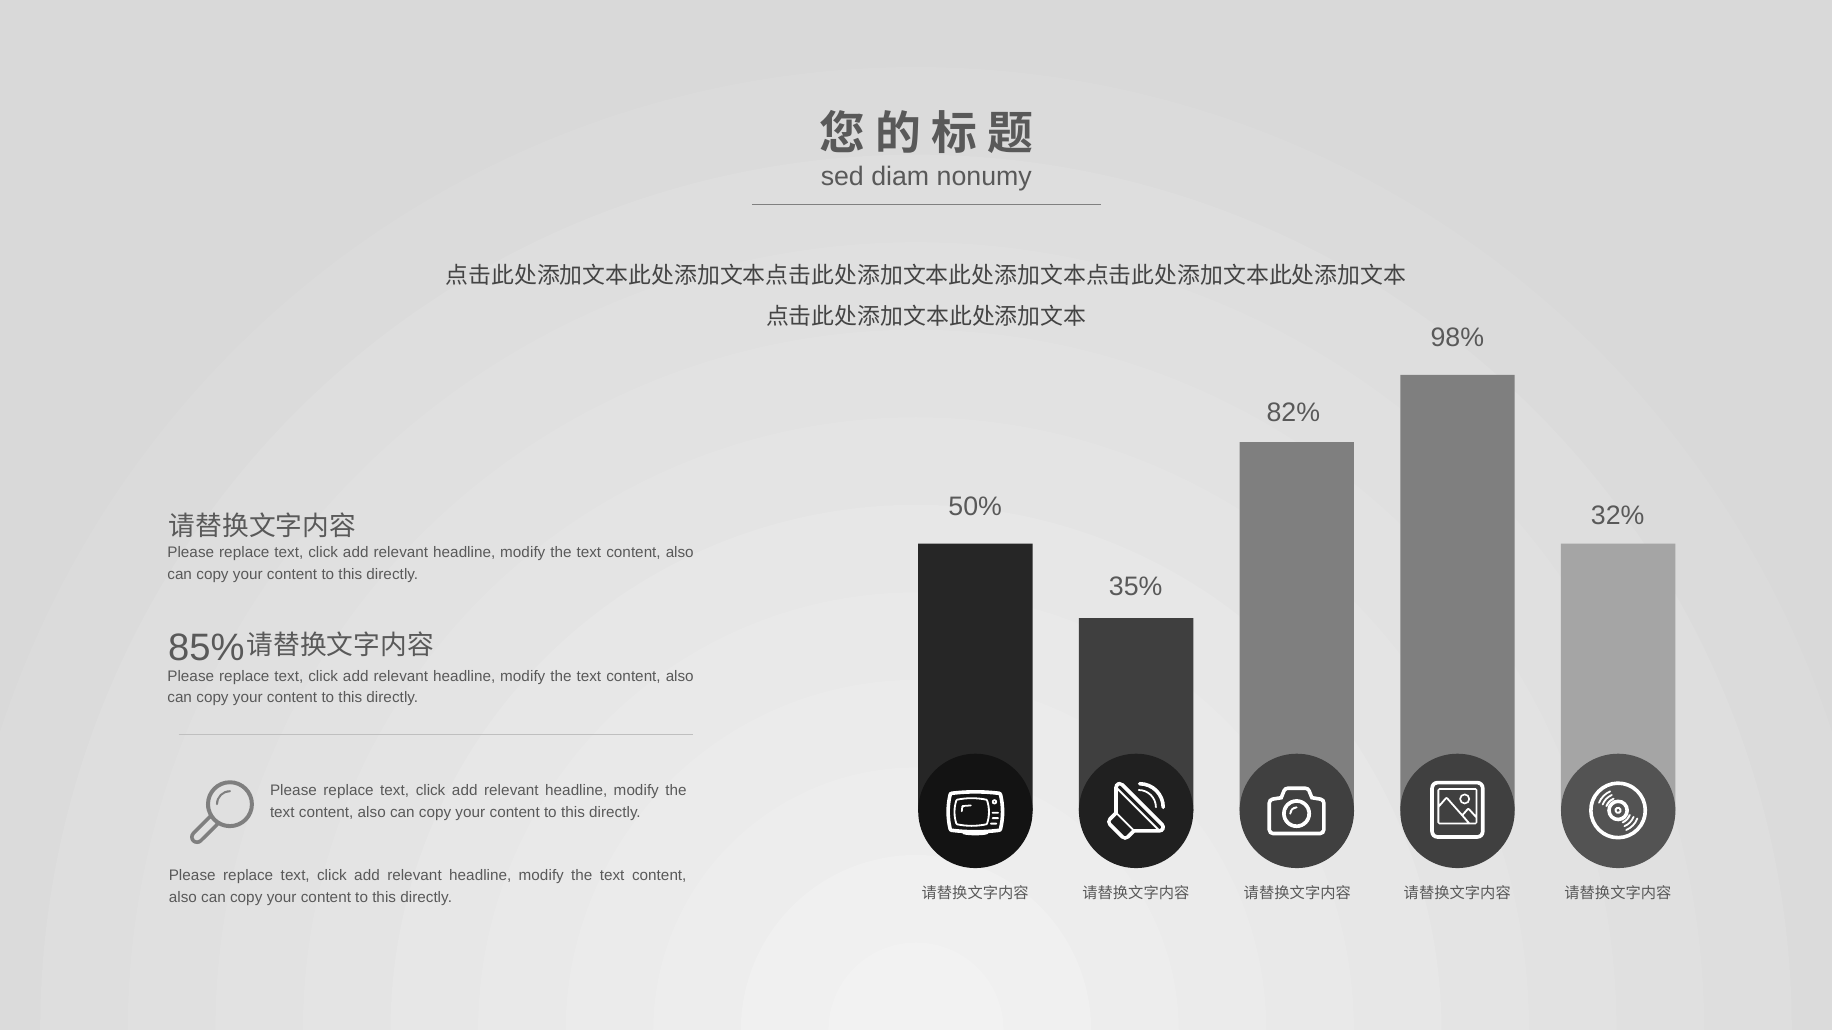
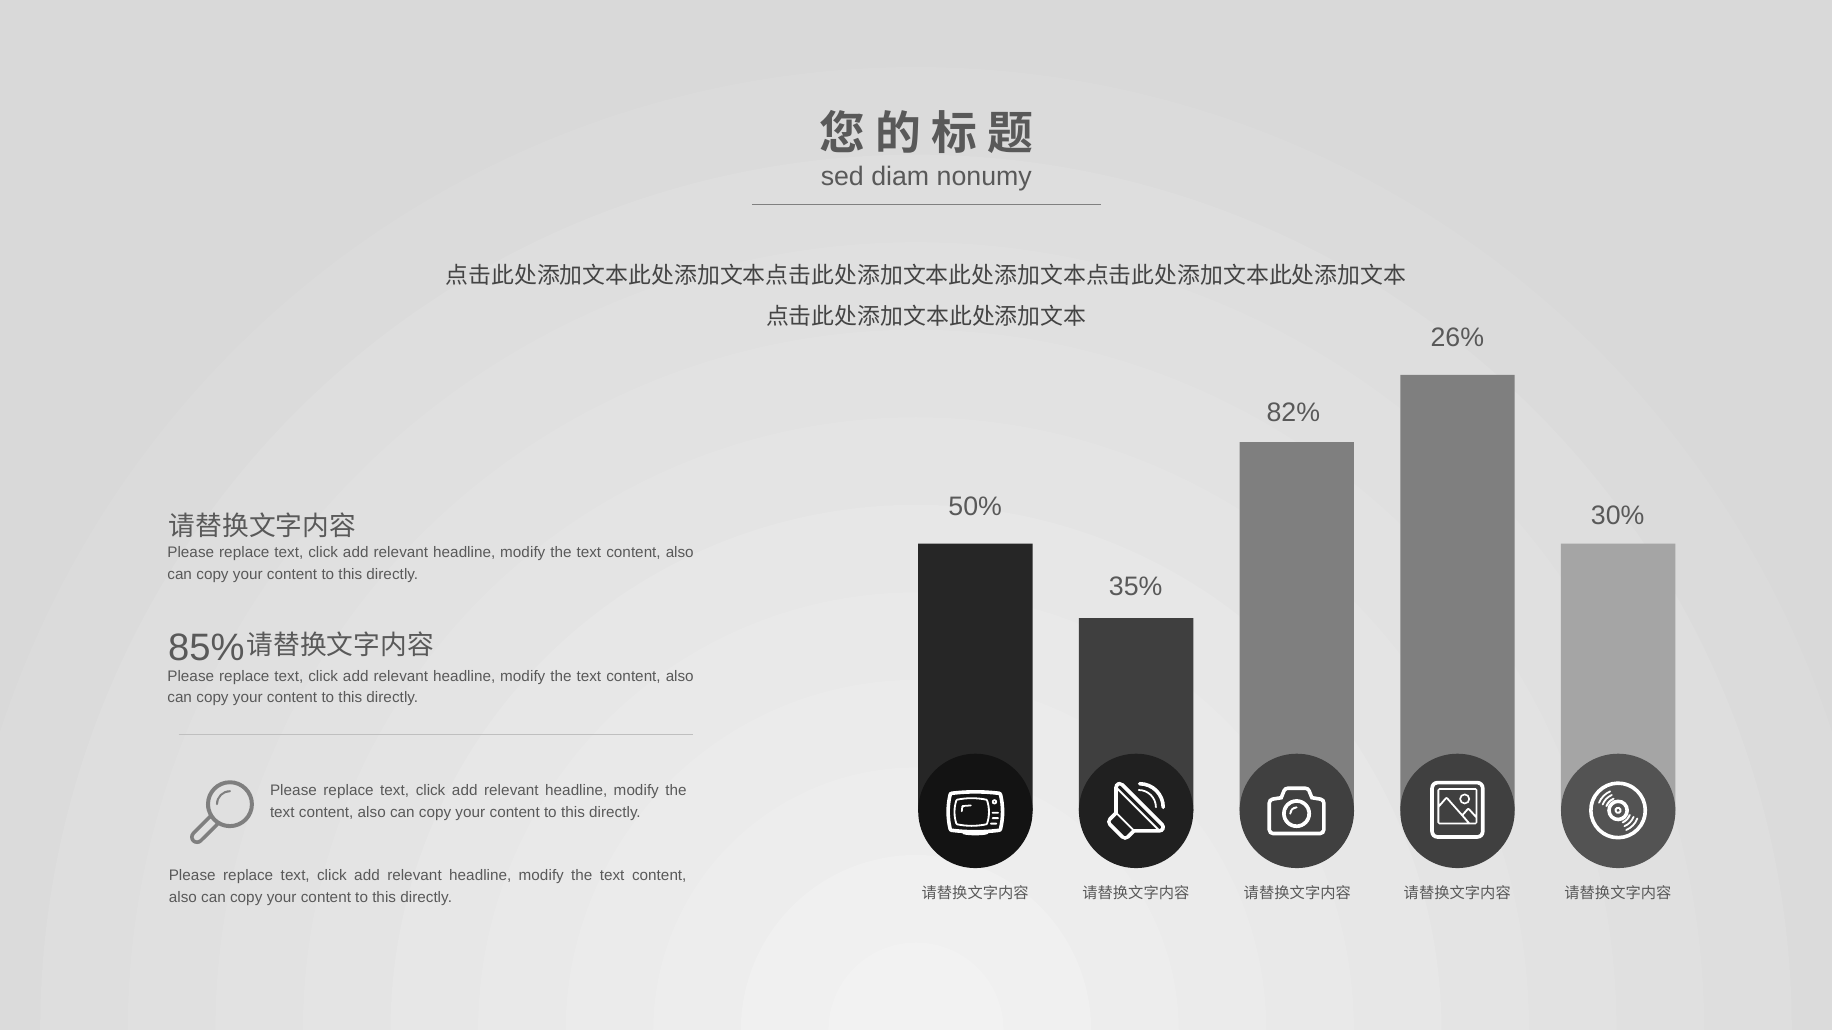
98%: 98% -> 26%
32%: 32% -> 30%
